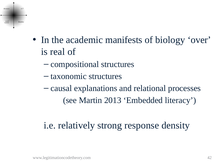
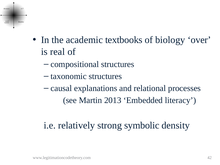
manifests: manifests -> textbooks
response: response -> symbolic
